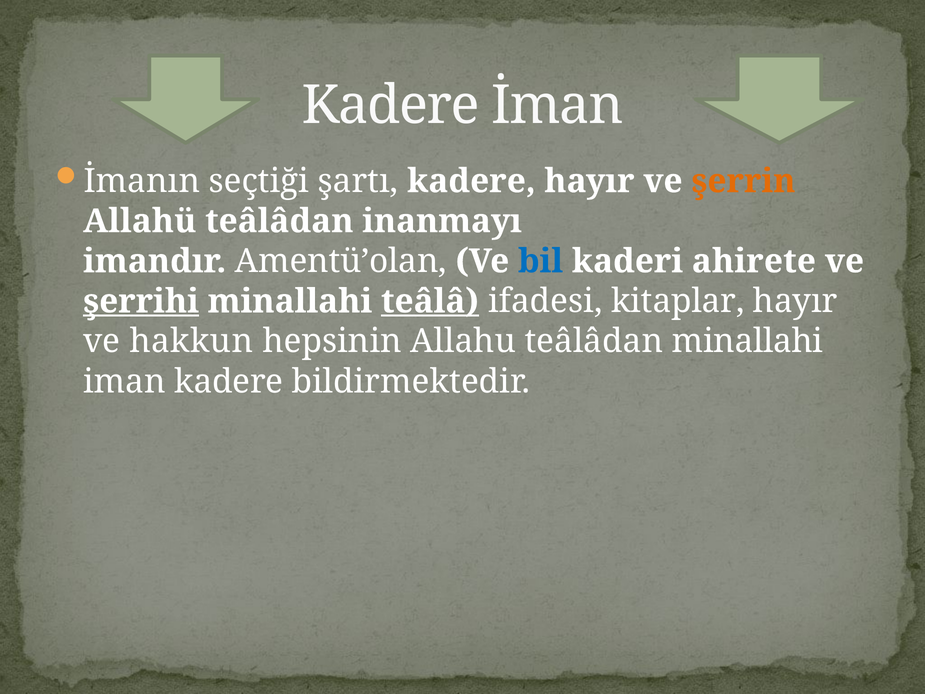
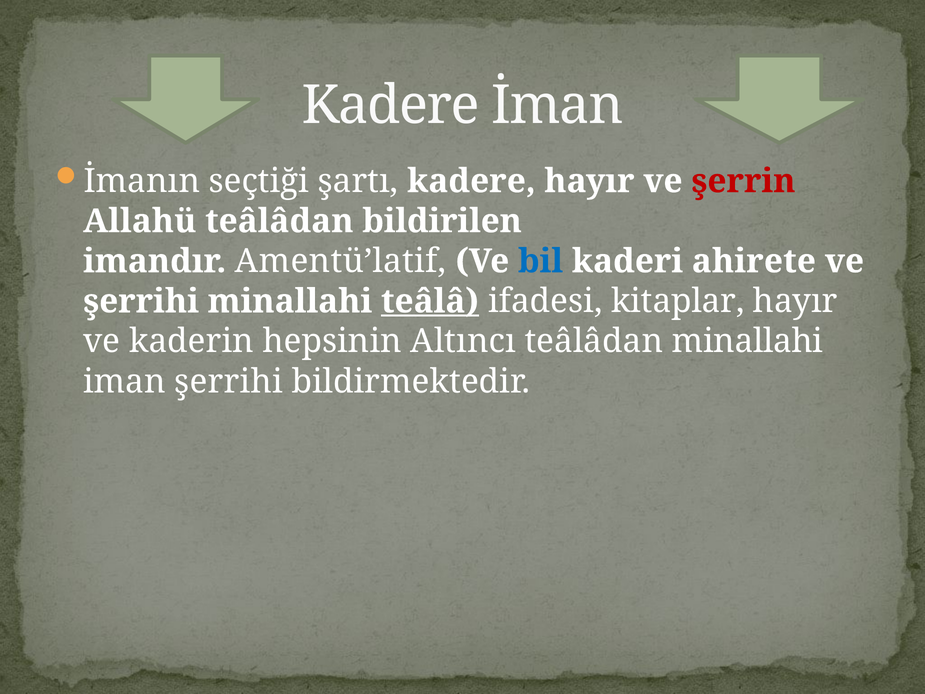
şerrin colour: orange -> red
inanmayı: inanmayı -> bildirilen
Amentü’olan: Amentü’olan -> Amentü’latif
şerrihi at (141, 301) underline: present -> none
hakkun: hakkun -> kaderin
Allahu: Allahu -> Altıncı
iman kadere: kadere -> şerrihi
